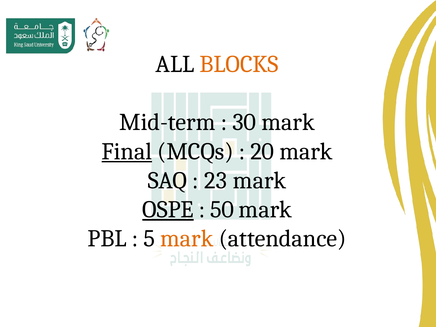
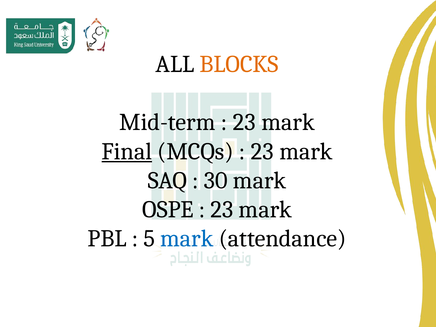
30 at (244, 122): 30 -> 23
20 at (262, 151): 20 -> 23
23: 23 -> 30
OSPE underline: present -> none
50 at (222, 209): 50 -> 23
mark at (187, 239) colour: orange -> blue
